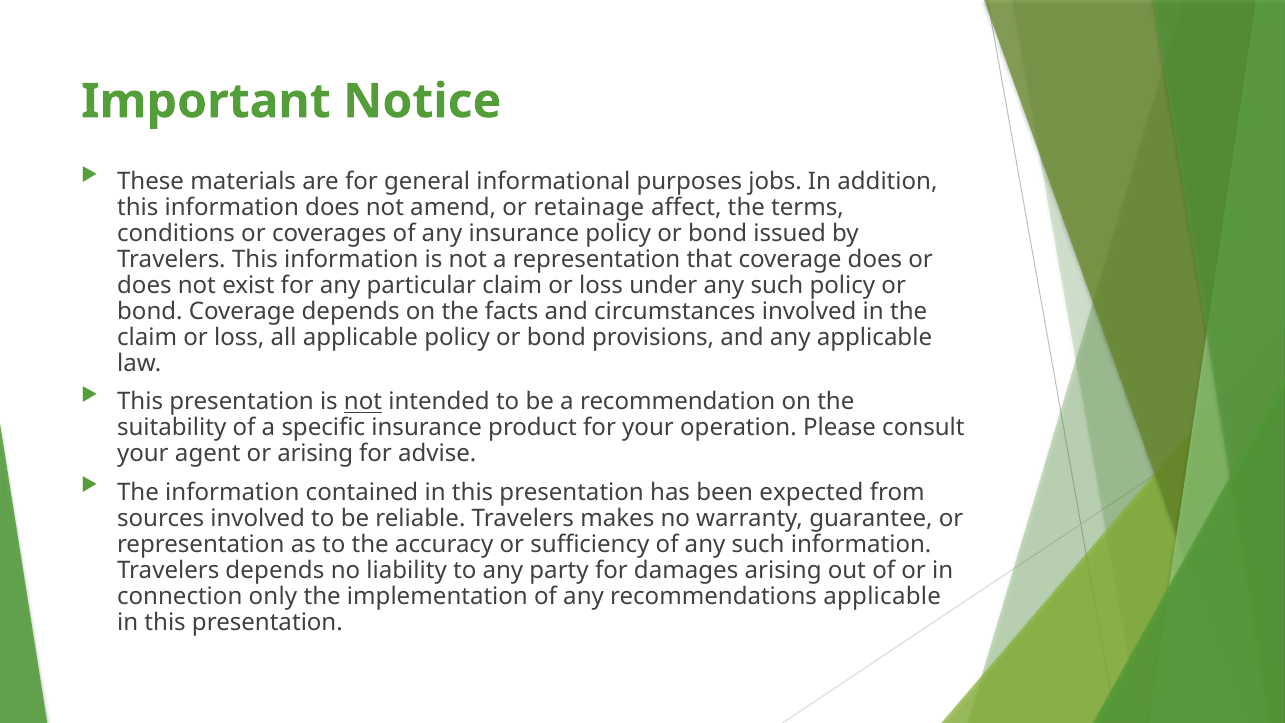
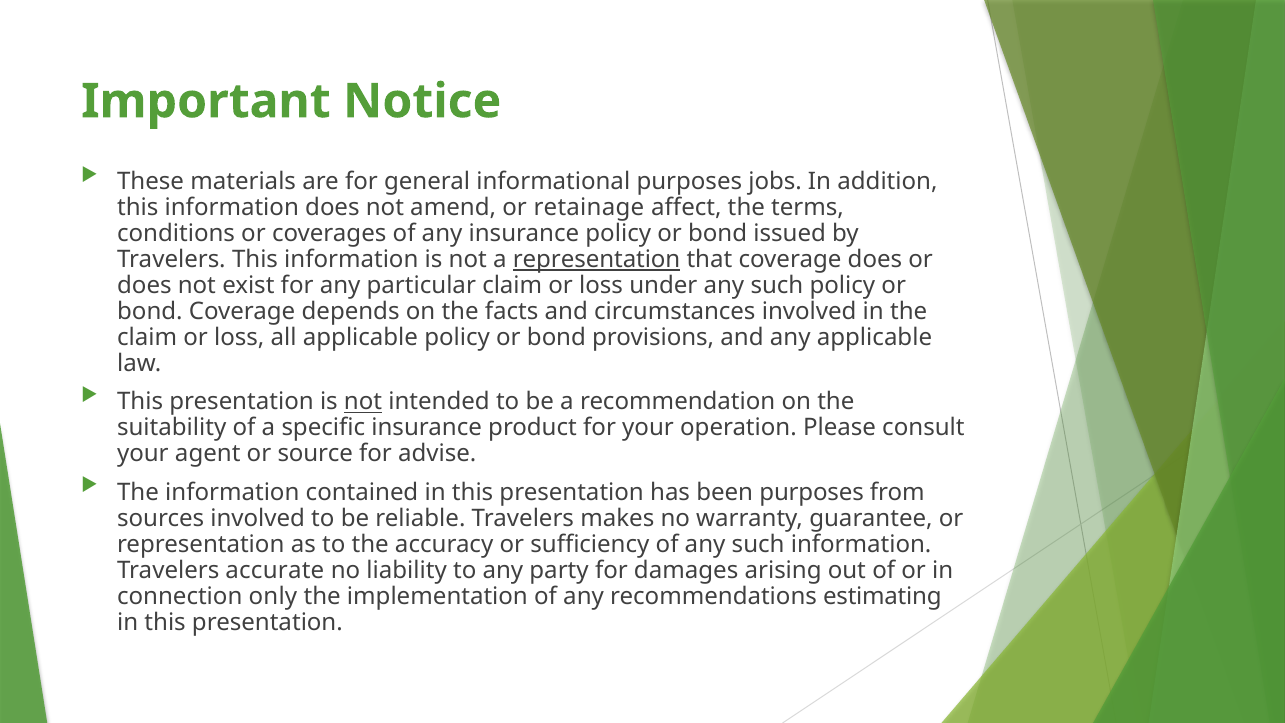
representation at (597, 260) underline: none -> present
or arising: arising -> source
been expected: expected -> purposes
Travelers depends: depends -> accurate
recommendations applicable: applicable -> estimating
